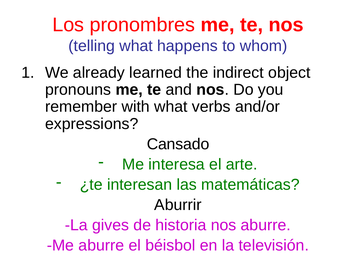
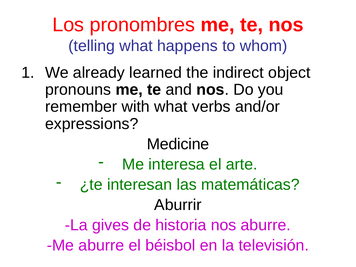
Cansado: Cansado -> Medicine
